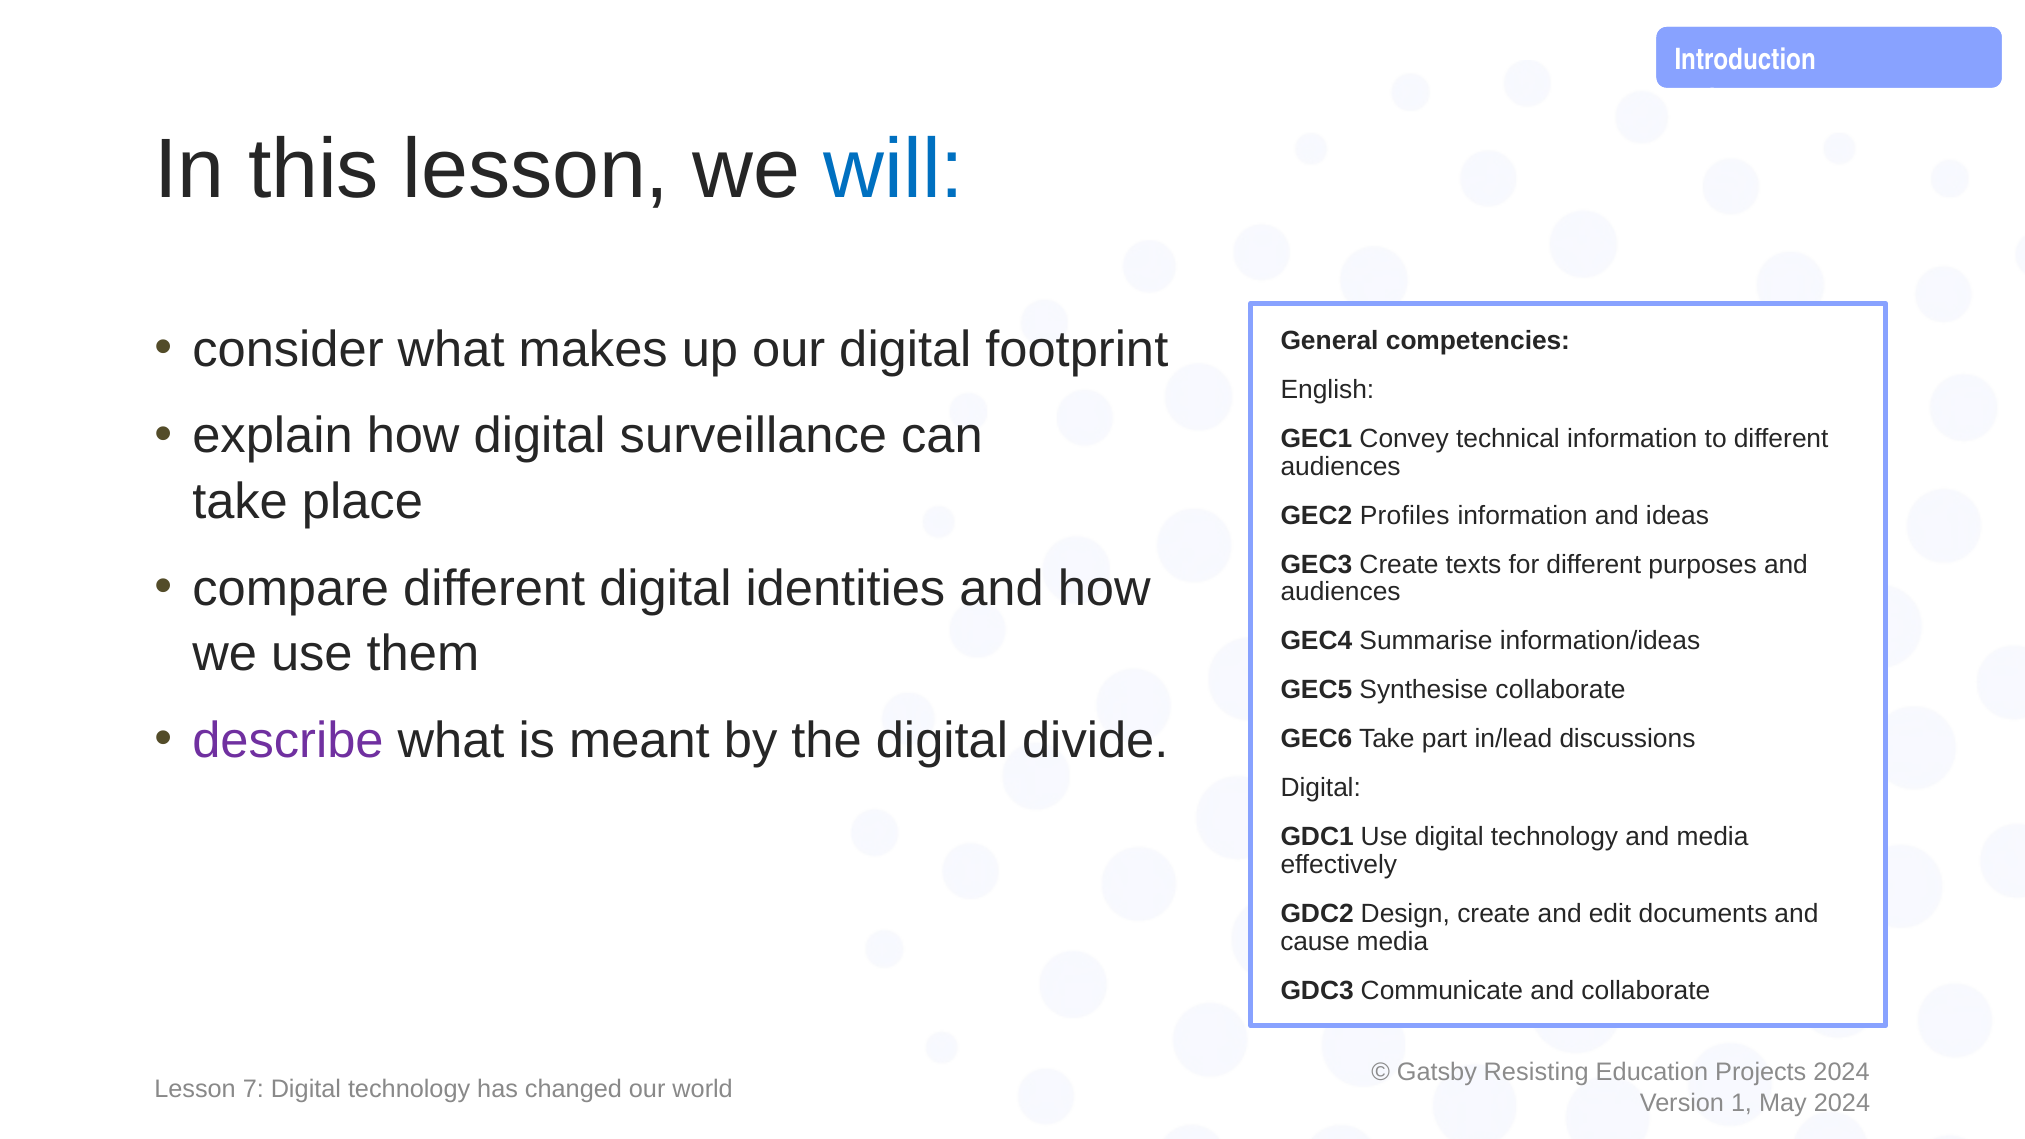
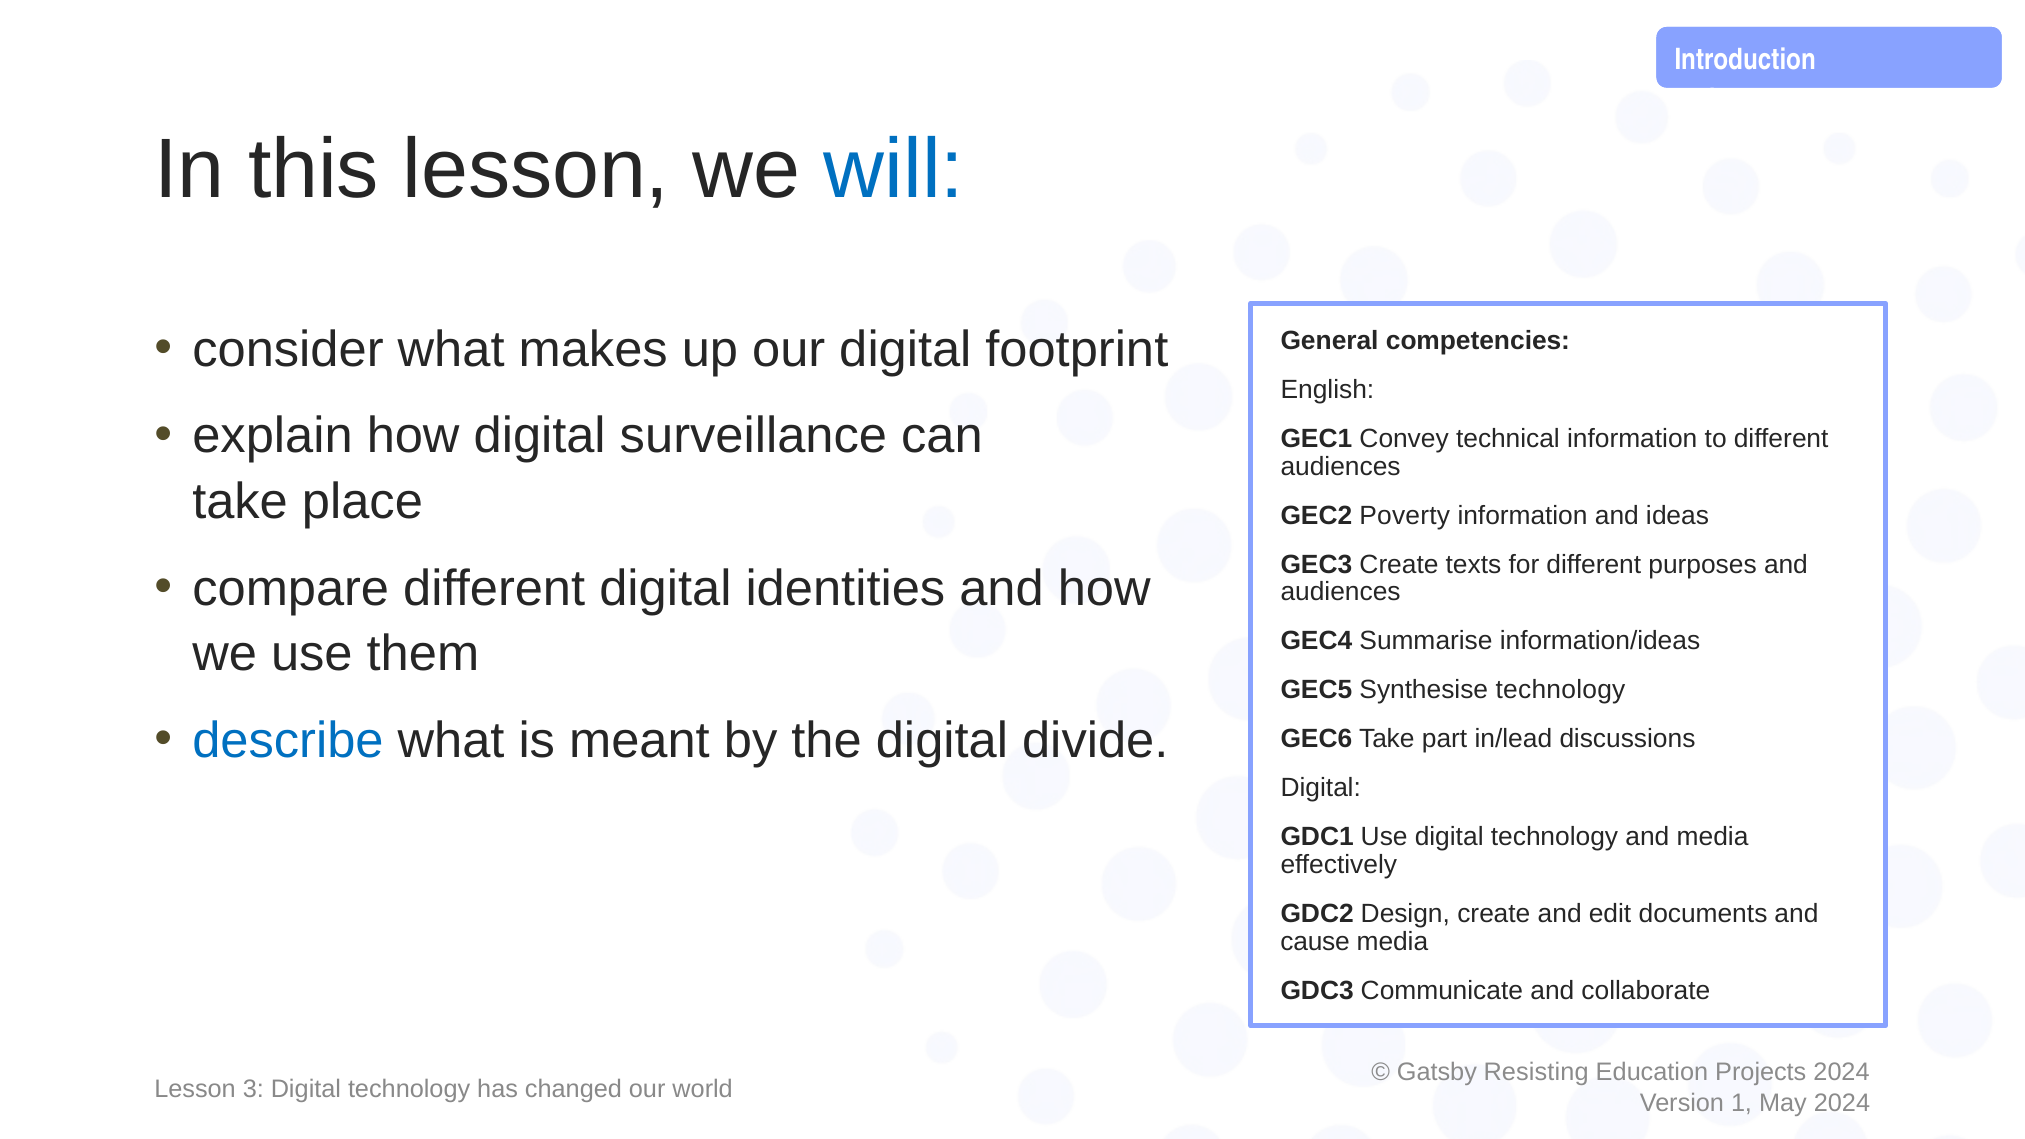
Profiles: Profiles -> Poverty
Synthesise collaborate: collaborate -> technology
describe colour: purple -> blue
7: 7 -> 3
